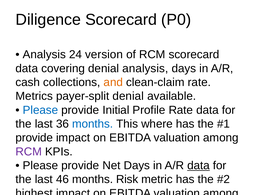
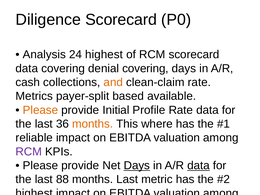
24 version: version -> highest
denial analysis: analysis -> covering
payer-split denial: denial -> based
Please at (40, 110) colour: blue -> orange
months at (93, 124) colour: blue -> orange
provide at (34, 138): provide -> reliable
Days at (137, 165) underline: none -> present
46: 46 -> 88
months Risk: Risk -> Last
